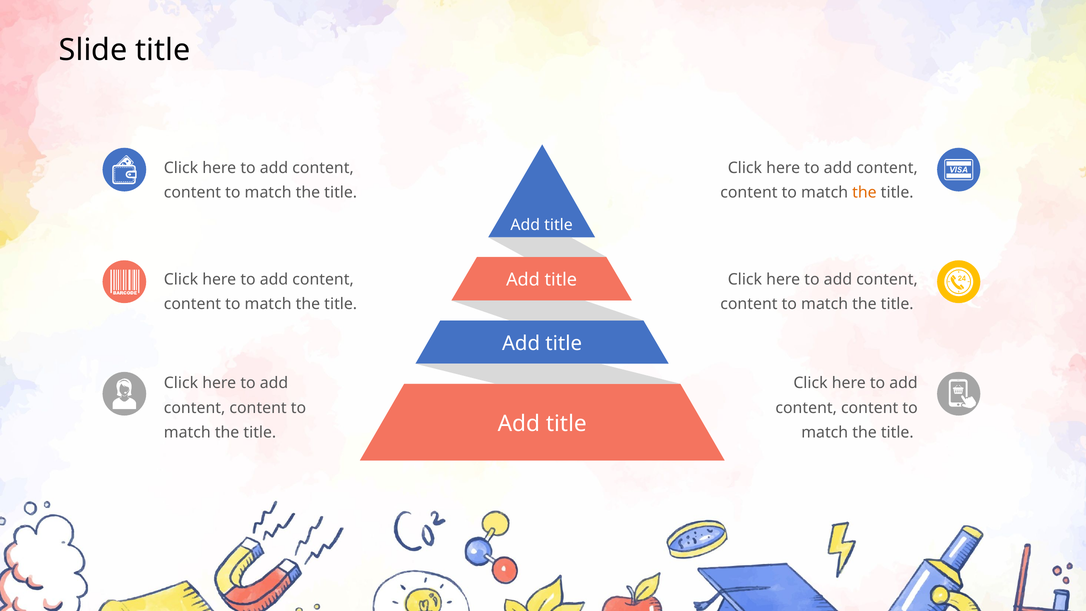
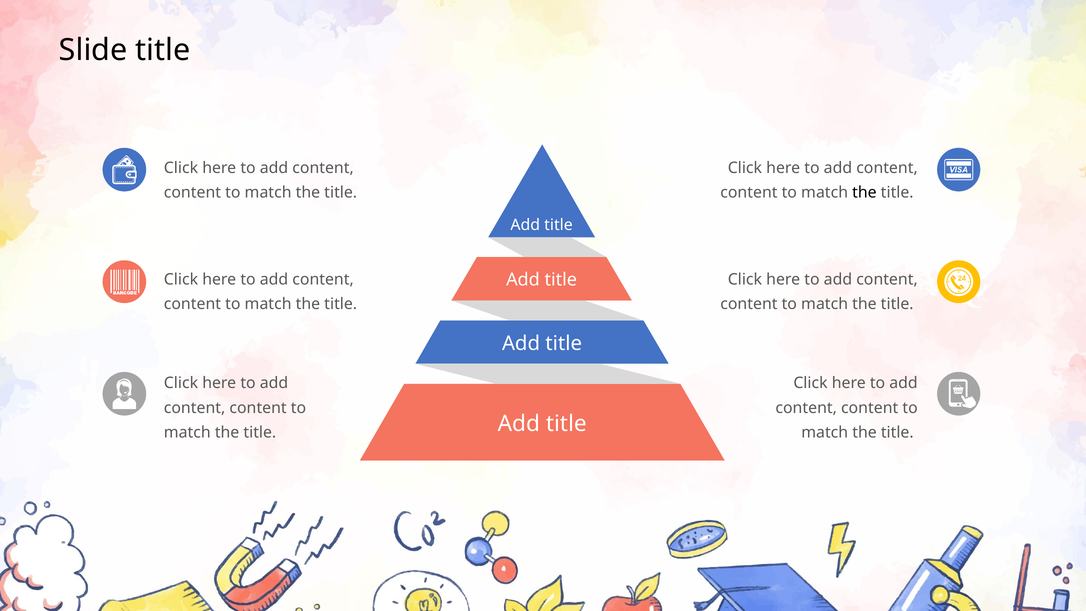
the at (864, 192) colour: orange -> black
